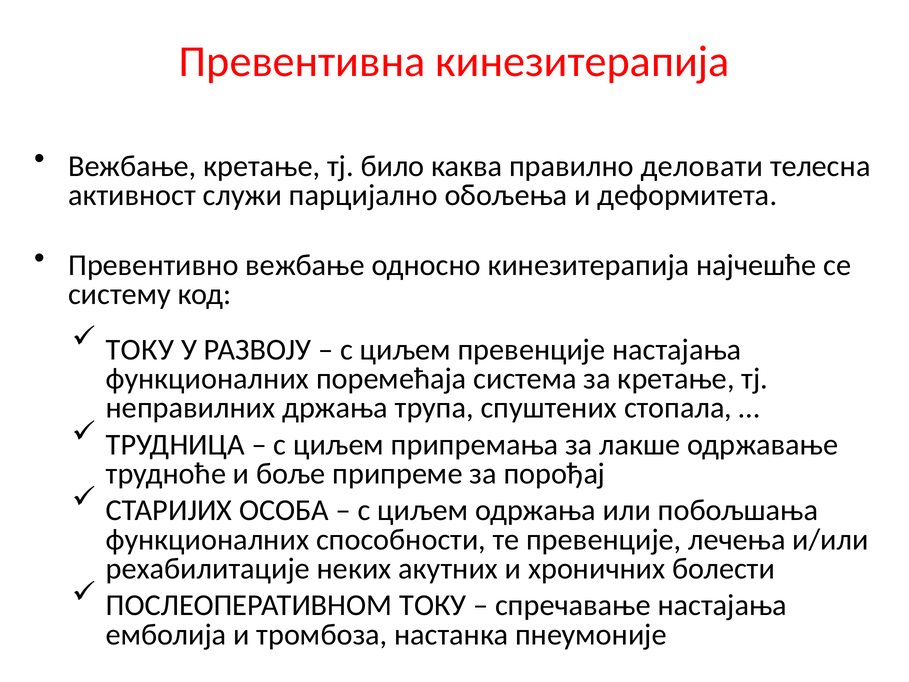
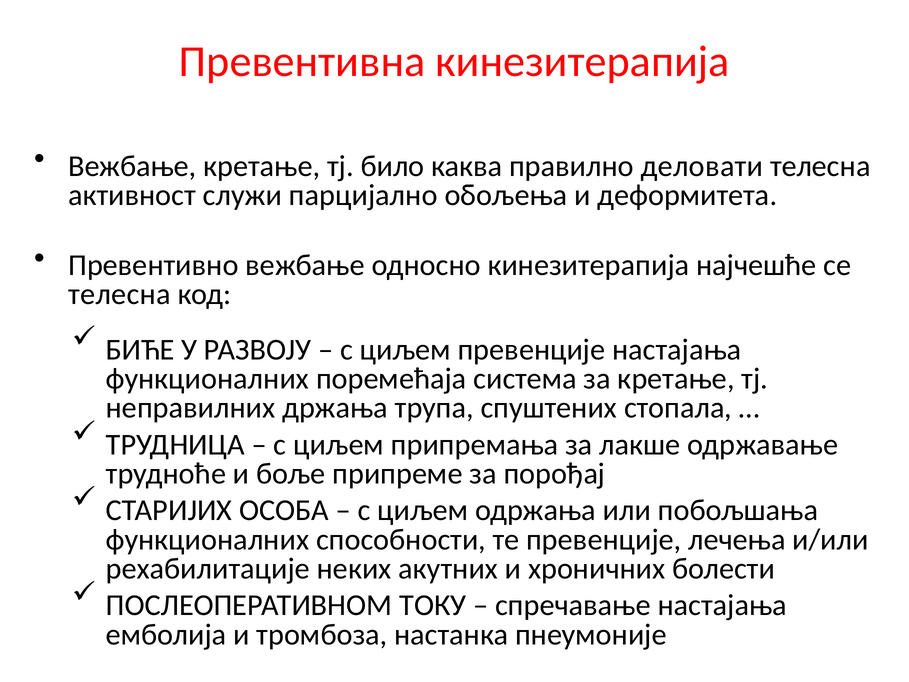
систему at (120, 294): систему -> телесна
ТОКУ at (140, 349): ТОКУ -> БИЋЕ
